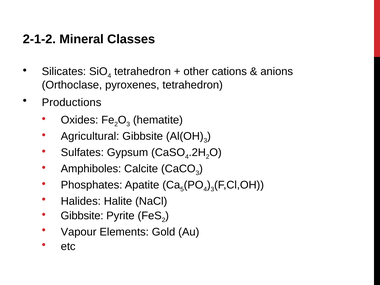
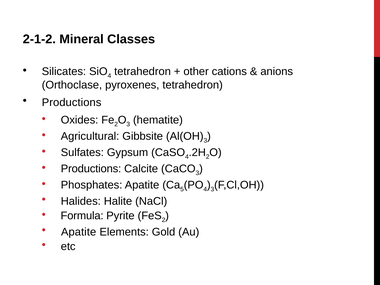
Amphiboles at (91, 169): Amphiboles -> Productions
Gibbsite at (82, 216): Gibbsite -> Formula
Vapour at (79, 232): Vapour -> Apatite
